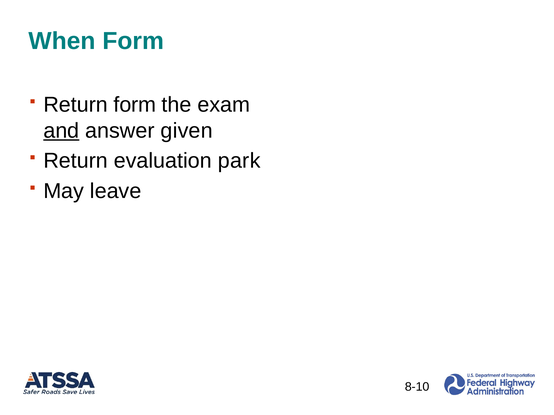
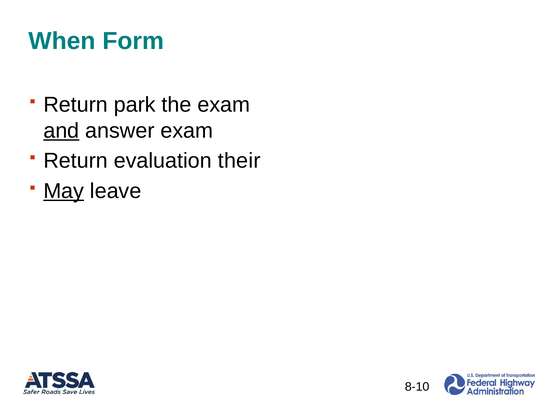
Return form: form -> park
answer given: given -> exam
park: park -> their
May underline: none -> present
